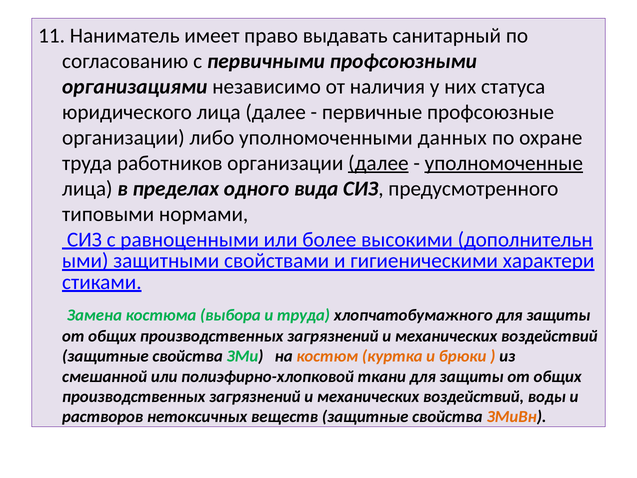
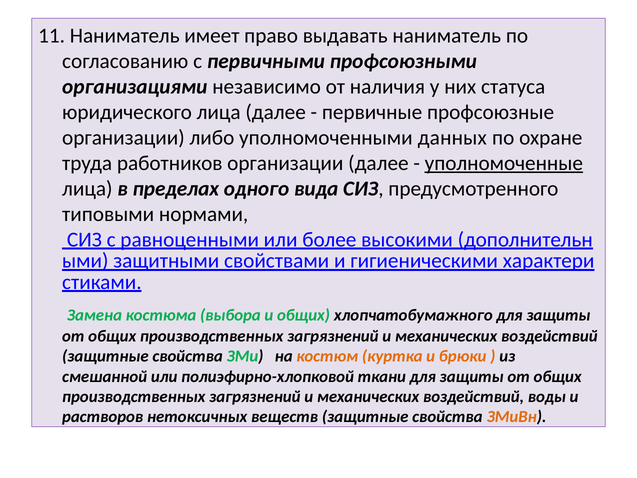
выдавать санитарный: санитарный -> наниматель
далее at (378, 163) underline: present -> none
и труда: труда -> общих
